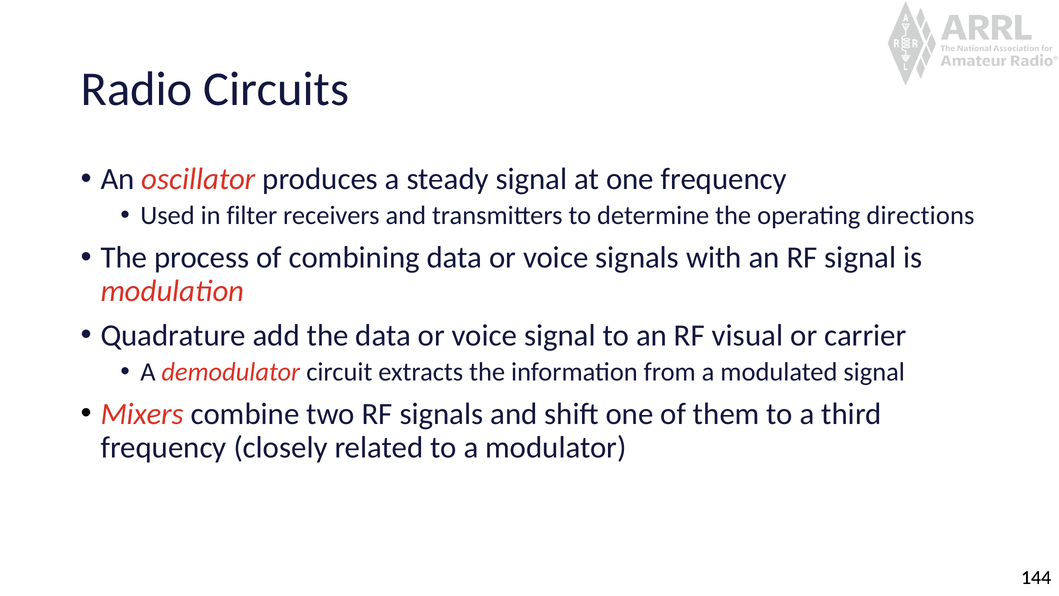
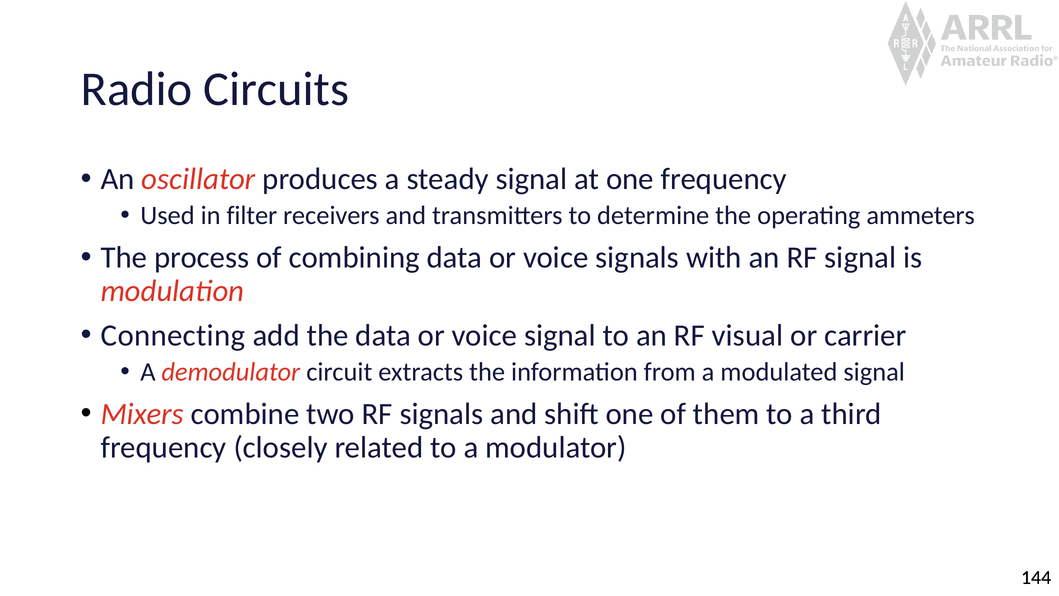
directions: directions -> ammeters
Quadrature: Quadrature -> Connecting
